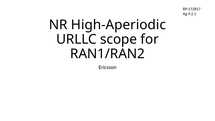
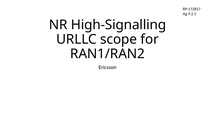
High-Aperiodic: High-Aperiodic -> High-Signalling
